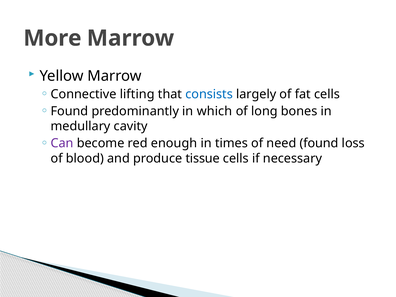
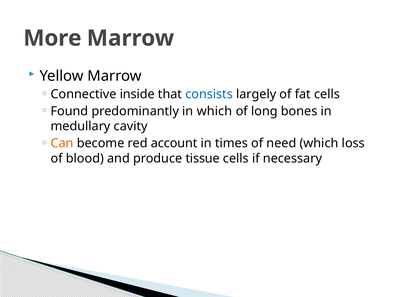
lifting: lifting -> inside
Can colour: purple -> orange
enough: enough -> account
need found: found -> which
